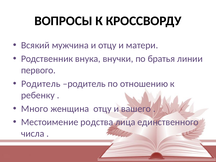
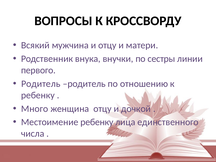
братья: братья -> сестры
вашего: вашего -> дочкой
Местоимение родства: родства -> ребенку
